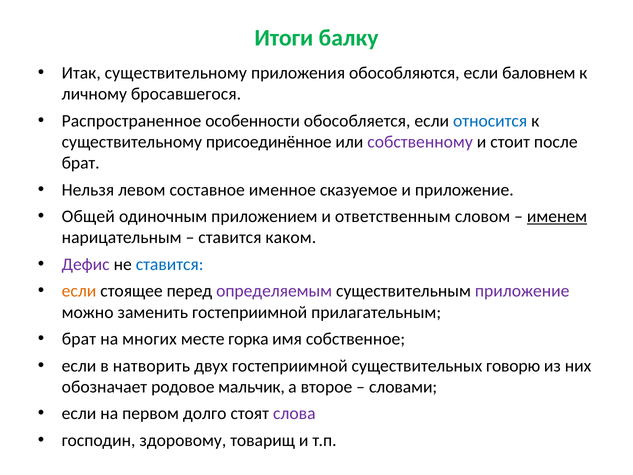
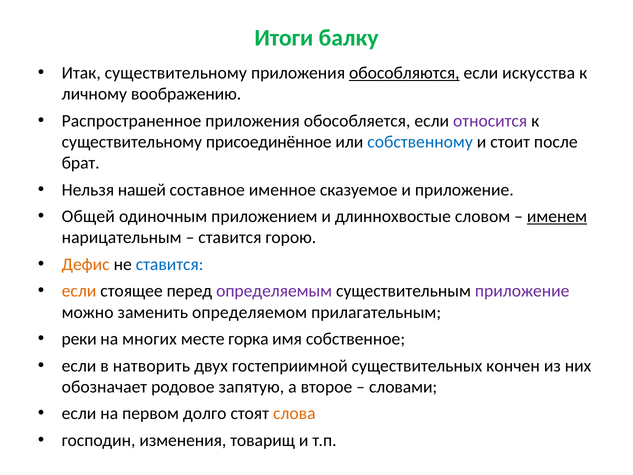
обособляются underline: none -> present
баловнем: баловнем -> искусства
бросавшегося: бросавшегося -> воображению
Распространенное особенности: особенности -> приложения
относится colour: blue -> purple
собственному colour: purple -> blue
левом: левом -> нашей
ответственным: ответственным -> длиннохвостые
каком: каком -> горою
Дефис colour: purple -> orange
заменить гостеприимной: гостеприимной -> определяемом
брат at (79, 339): брат -> реки
говорю: говорю -> кончен
мальчик: мальчик -> запятую
слова colour: purple -> orange
здоровому: здоровому -> изменения
